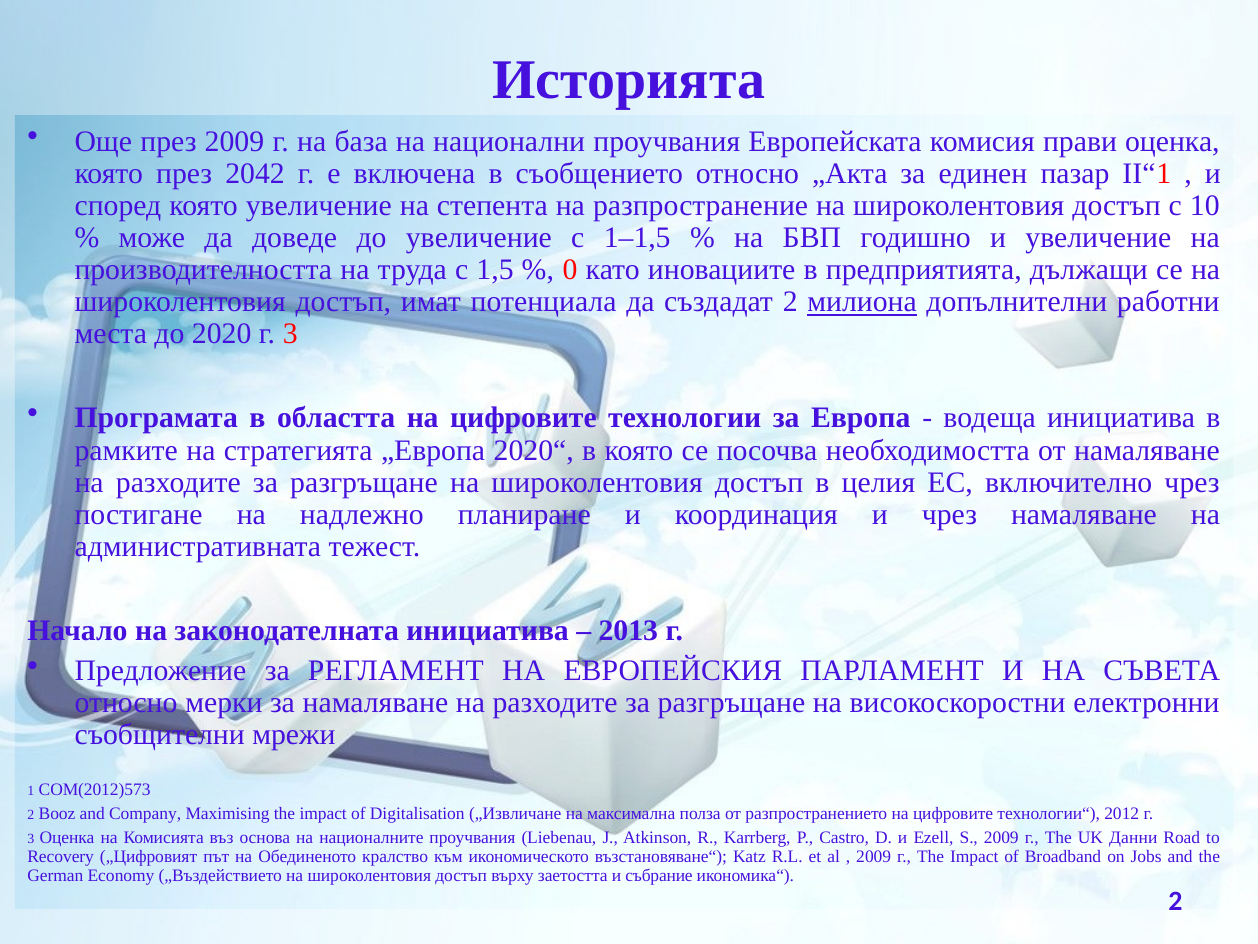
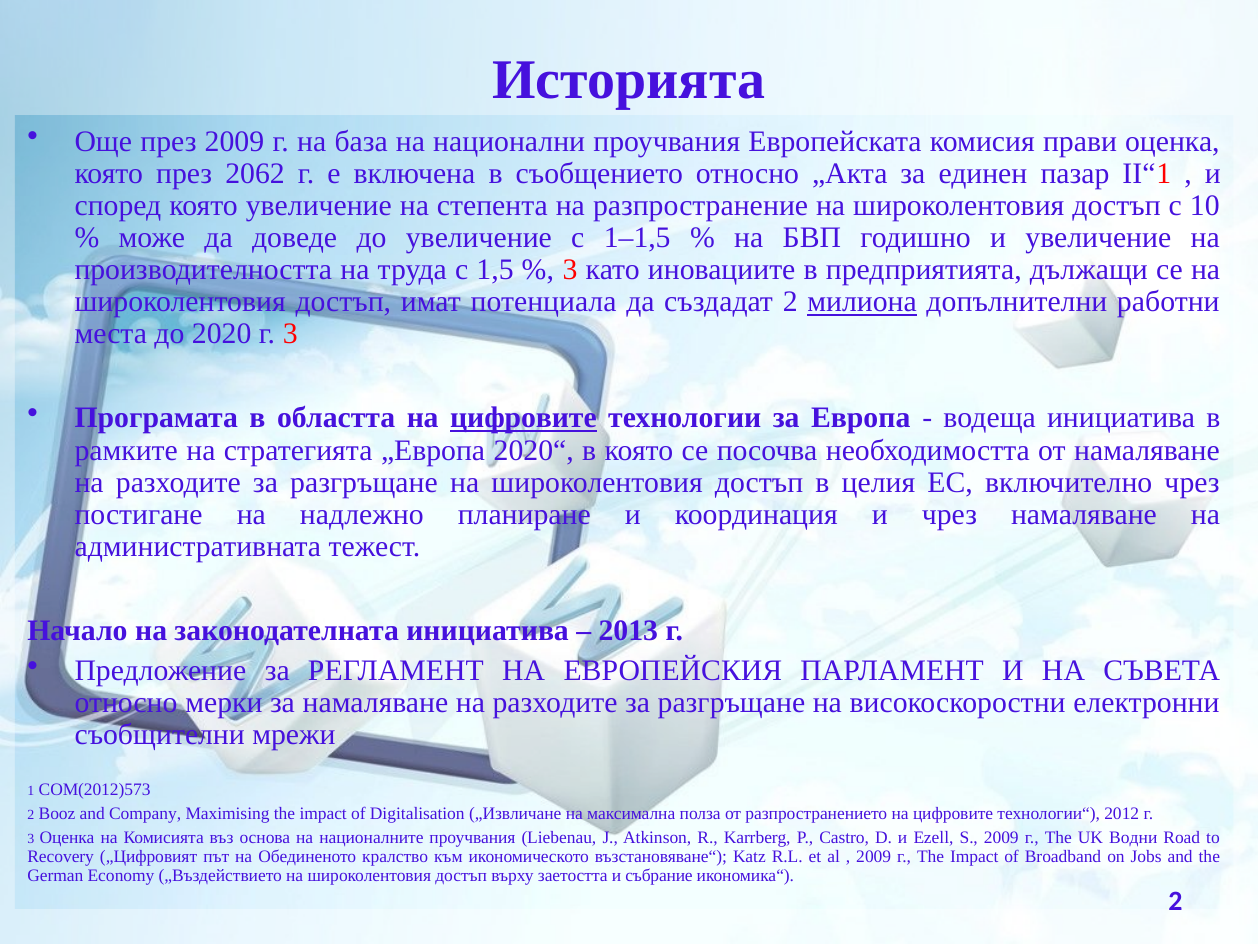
2042: 2042 -> 2062
0 at (570, 270): 0 -> 3
цифровите at (523, 418) underline: none -> present
Данни: Данни -> Водни
